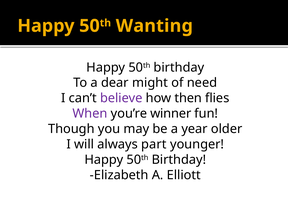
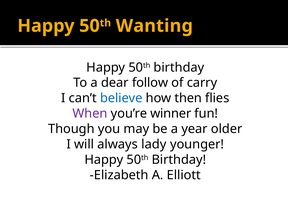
might: might -> follow
need: need -> carry
believe colour: purple -> blue
part: part -> lady
